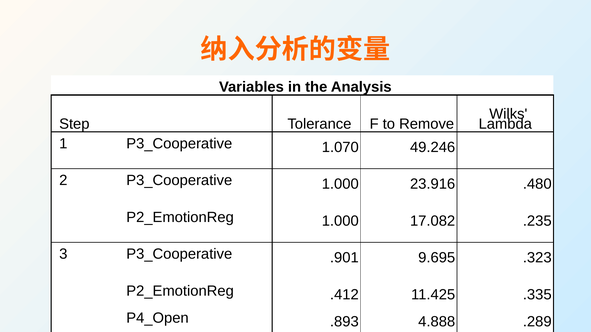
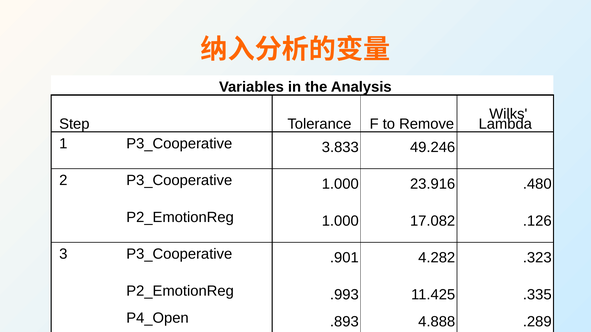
1.070: 1.070 -> 3.833
.235: .235 -> .126
9.695: 9.695 -> 4.282
.412: .412 -> .993
